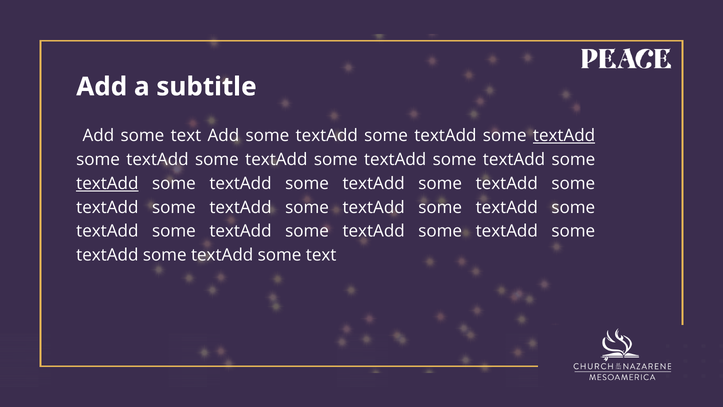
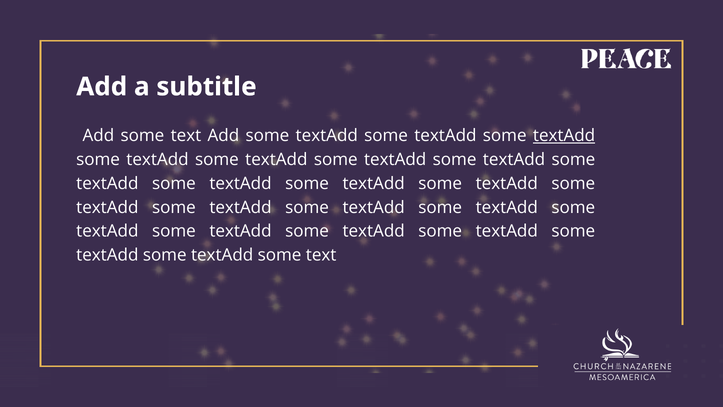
textAdd at (107, 183) underline: present -> none
